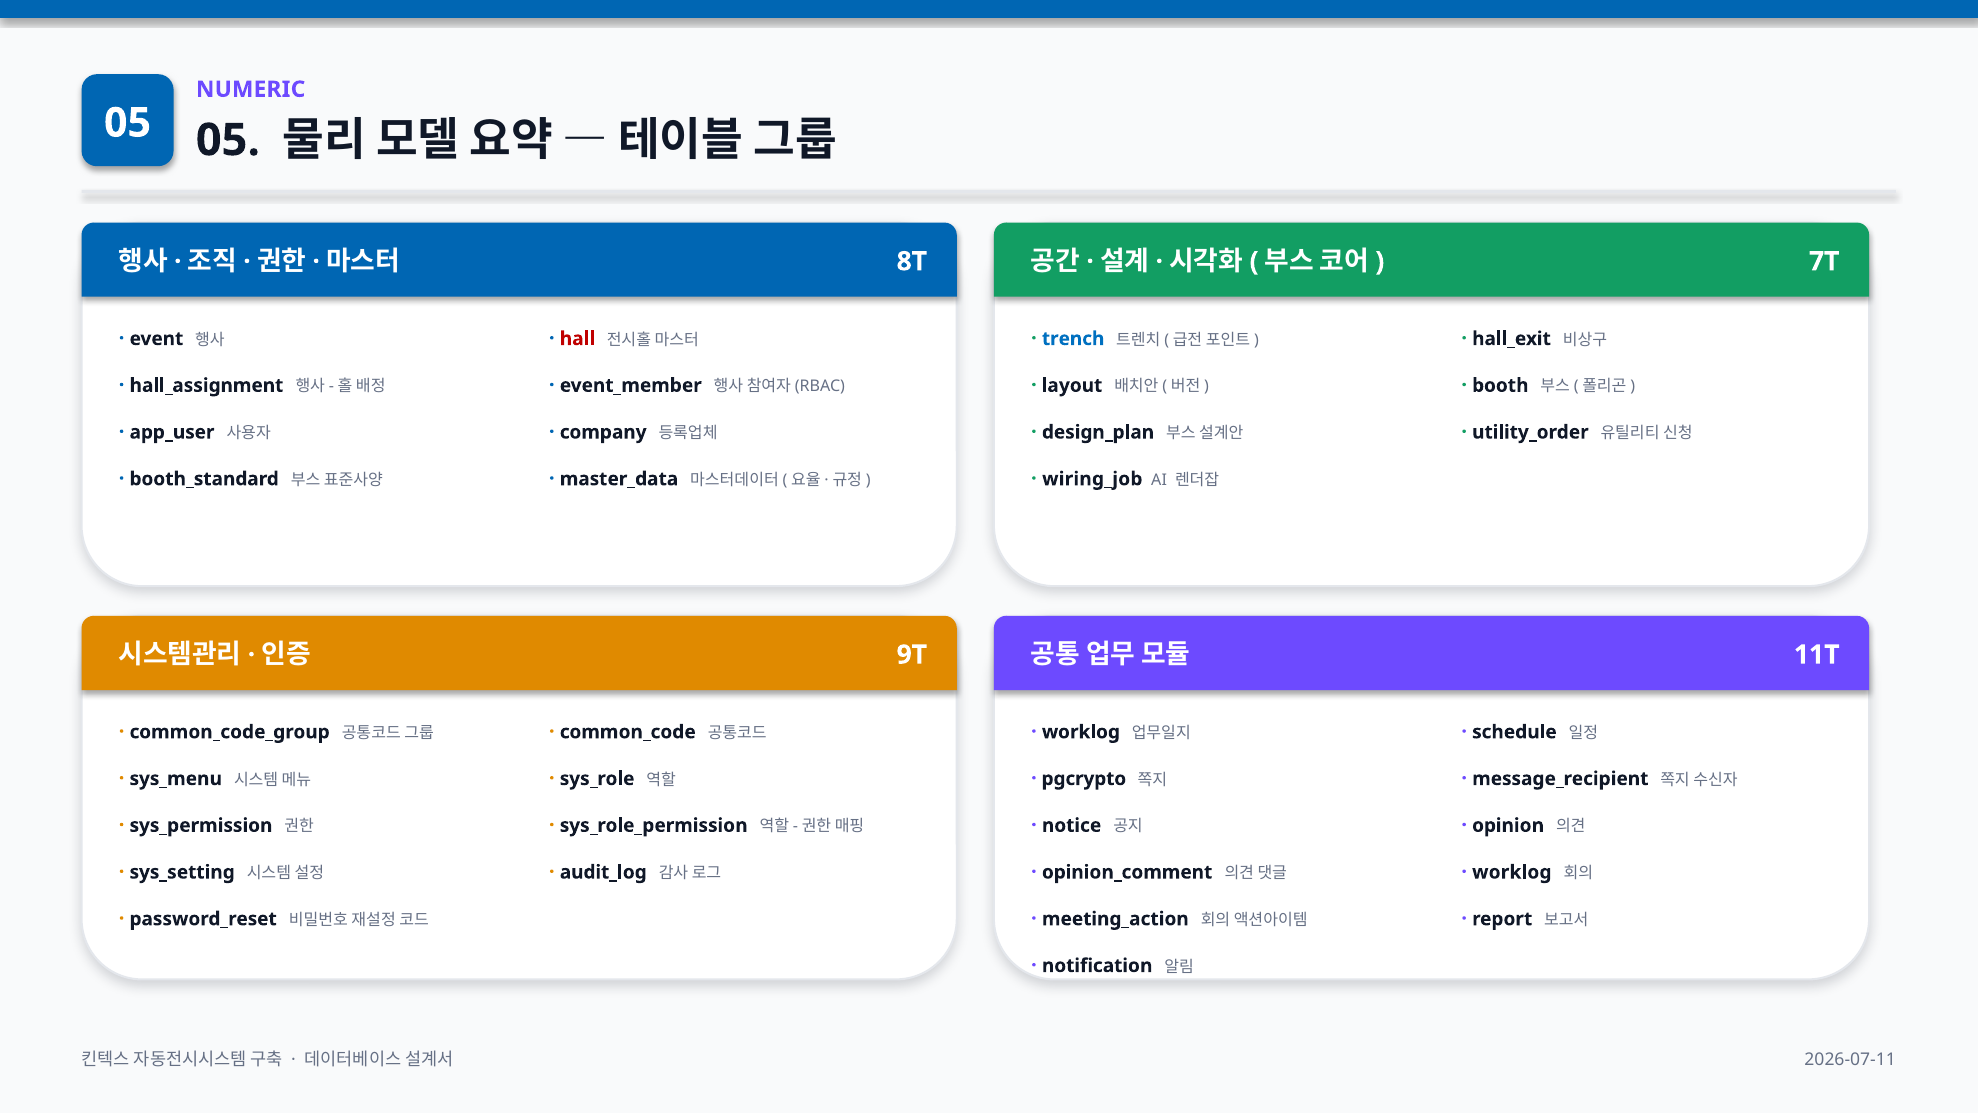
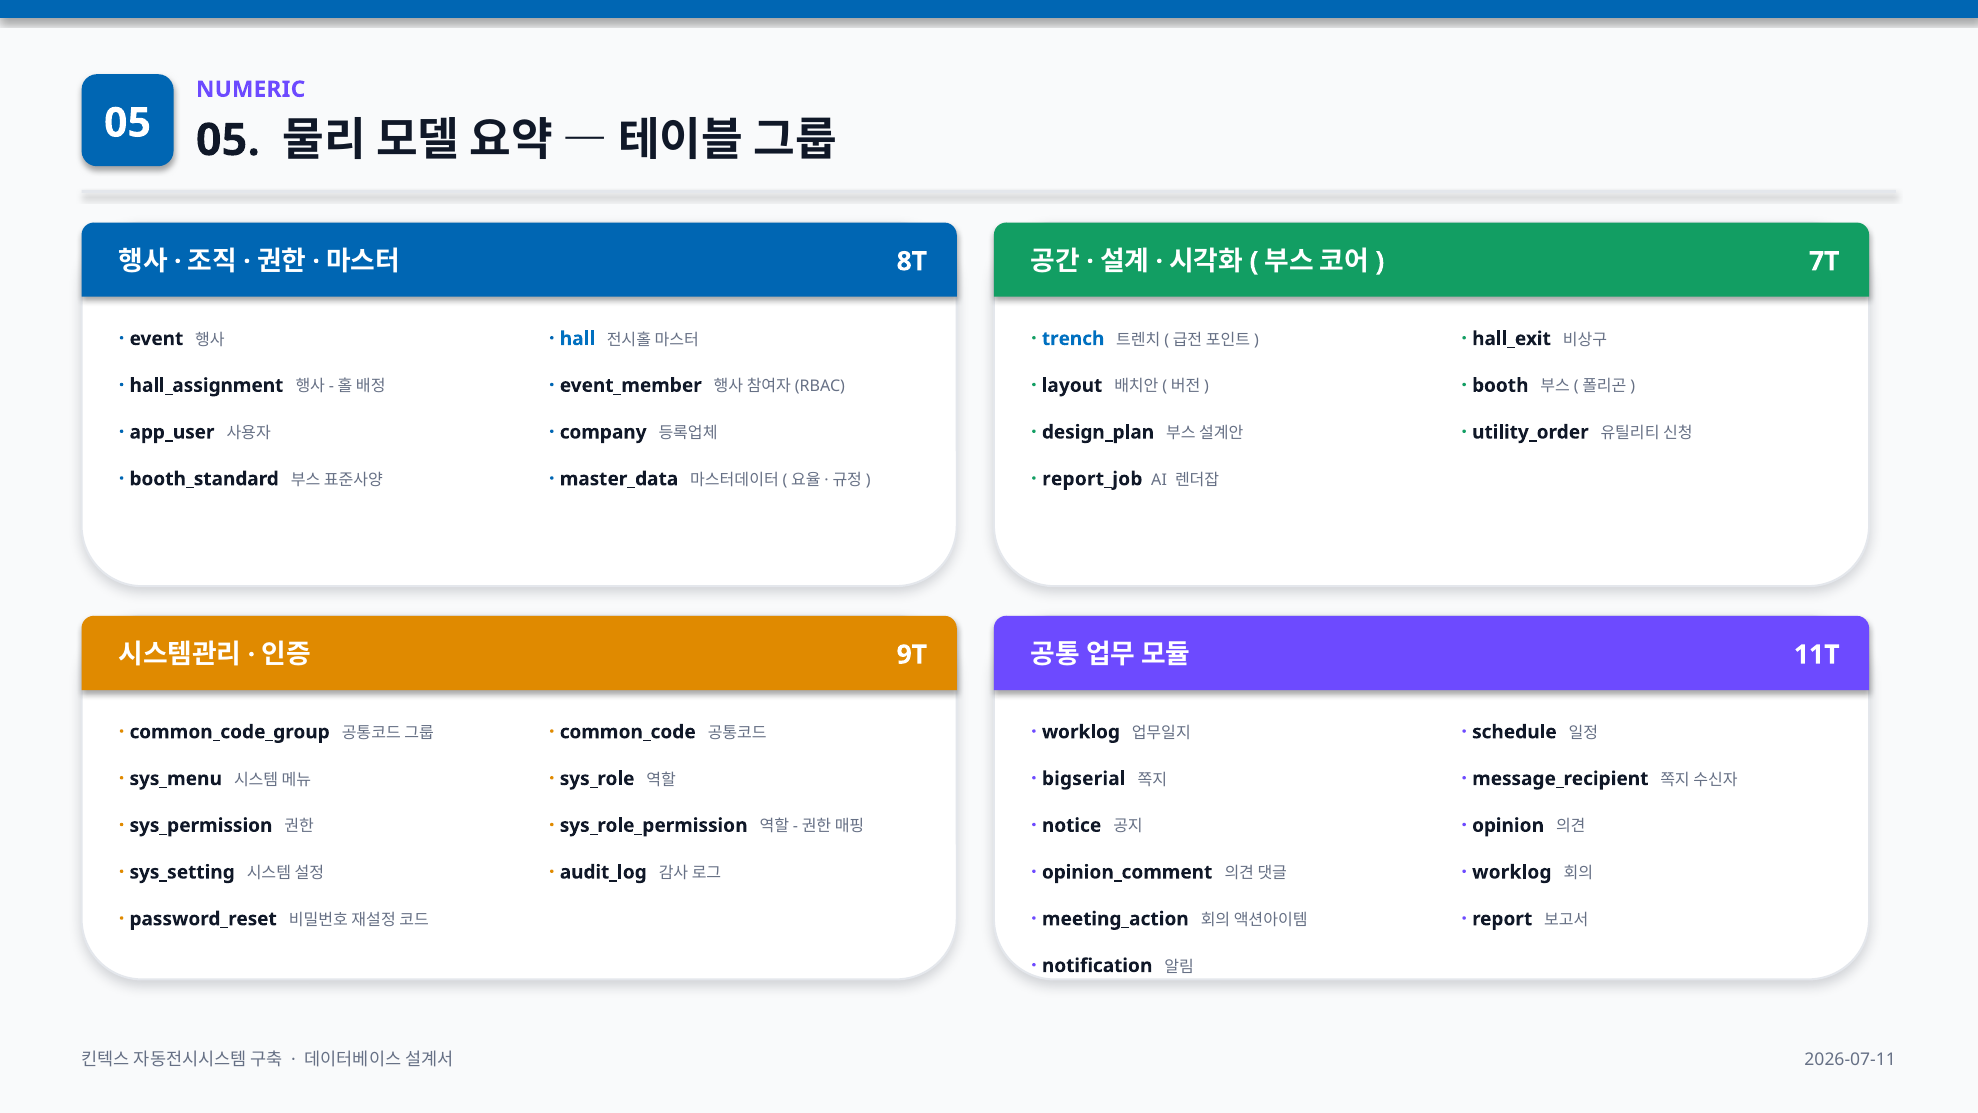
hall colour: red -> blue
wiring_job: wiring_job -> report_job
pgcrypto: pgcrypto -> bigserial
